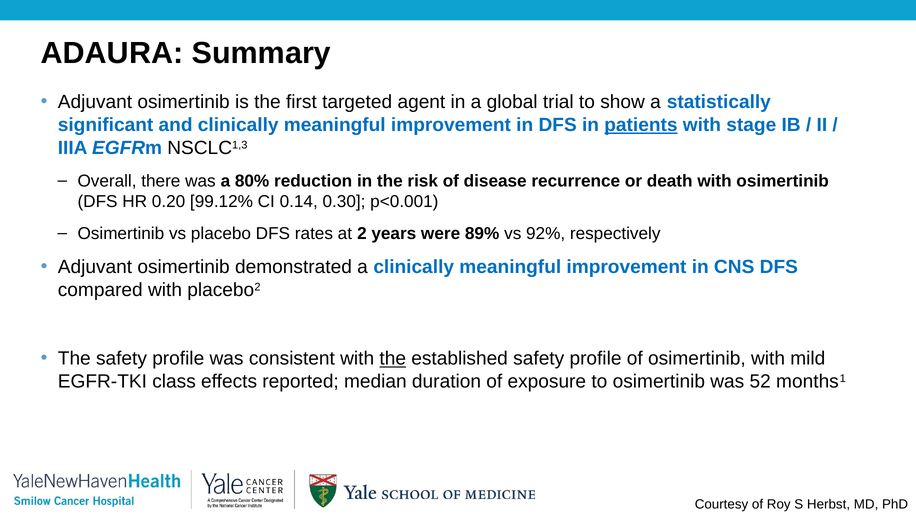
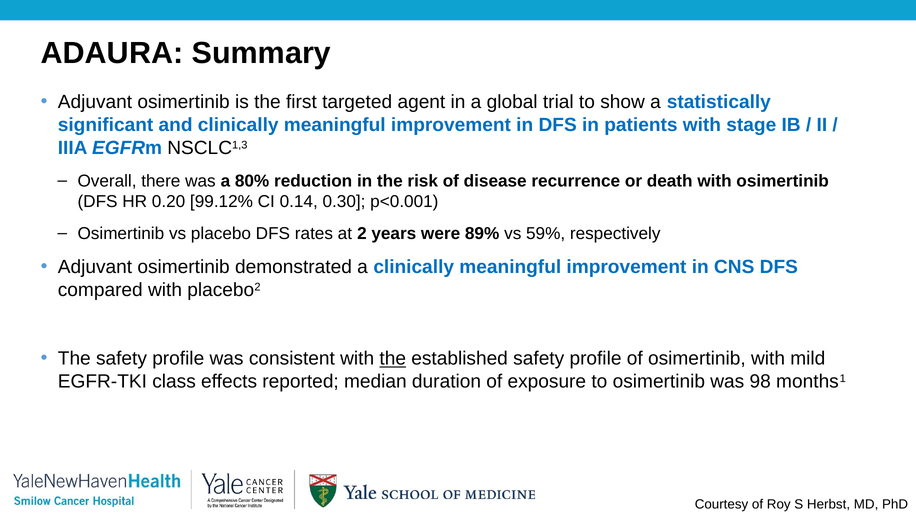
patients underline: present -> none
92%: 92% -> 59%
52: 52 -> 98
